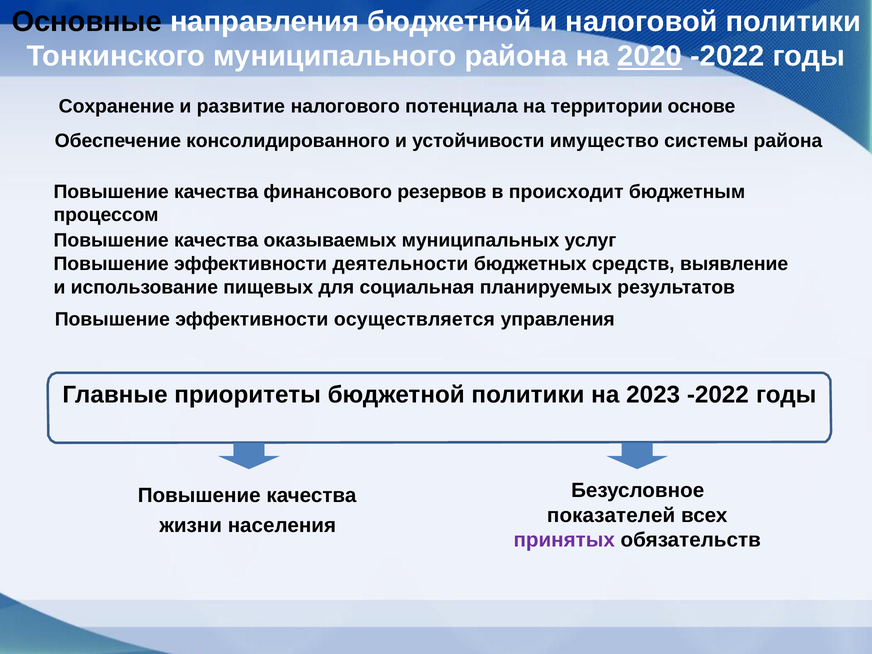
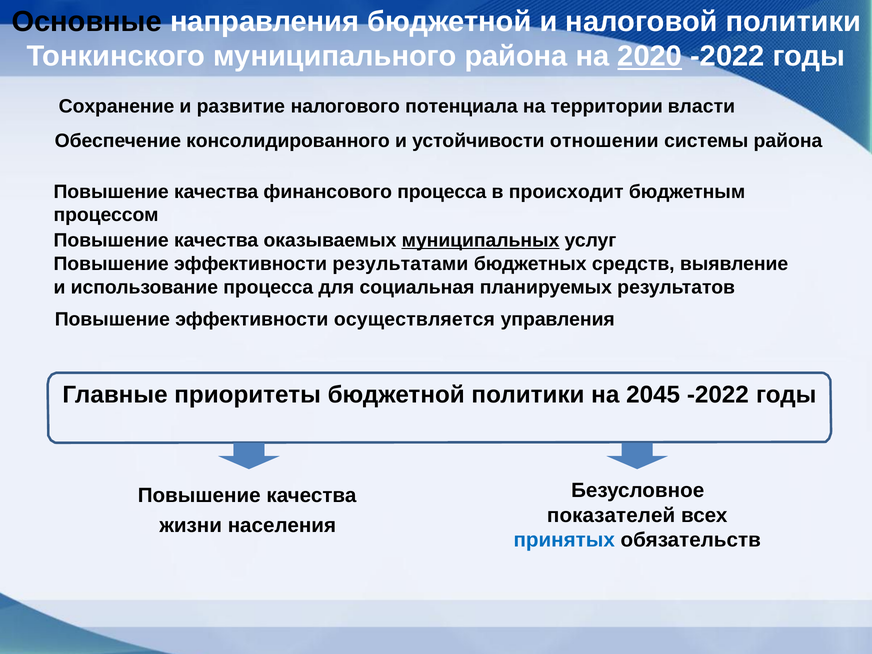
основе: основе -> власти
имущество: имущество -> отношении
финансового резервов: резервов -> процесса
муниципальных underline: none -> present
деятельности: деятельности -> результатами
использование пищевых: пищевых -> процесса
2023: 2023 -> 2045
принятых colour: purple -> blue
